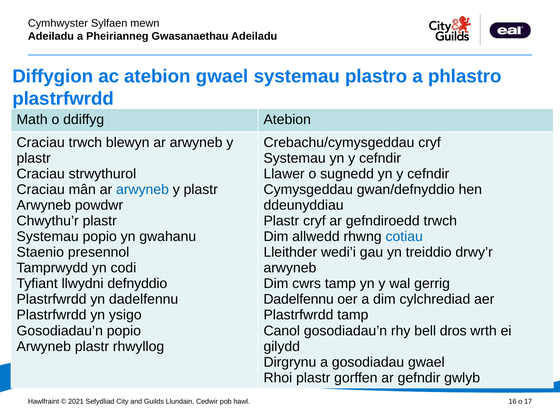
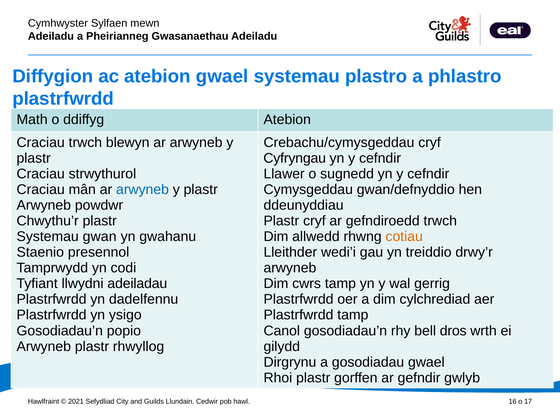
Systemau at (295, 158): Systemau -> Cyfryngau
Systemau popio: popio -> gwan
cotiau colour: blue -> orange
defnyddio: defnyddio -> adeiladau
Dadelfennu at (299, 299): Dadelfennu -> Plastrfwrdd
